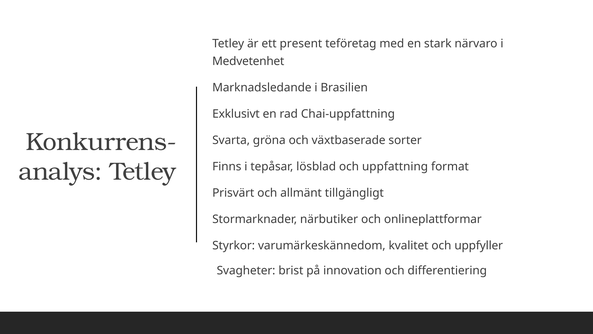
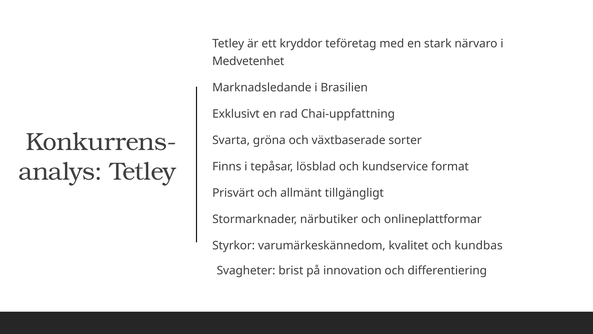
present: present -> kryddor
uppfattning: uppfattning -> kundservice
uppfyller: uppfyller -> kundbas
